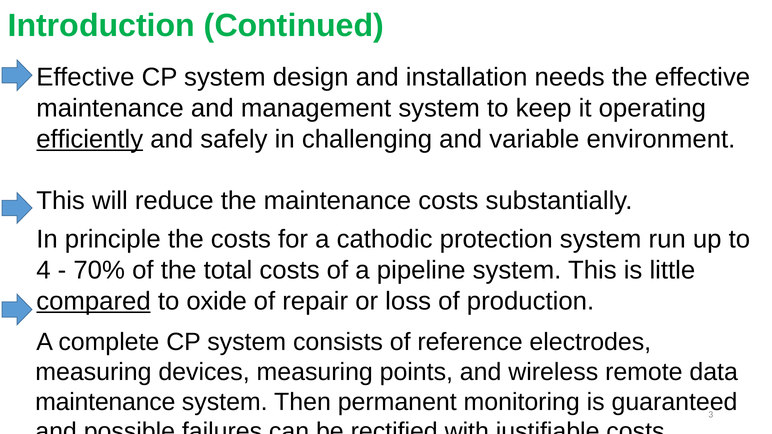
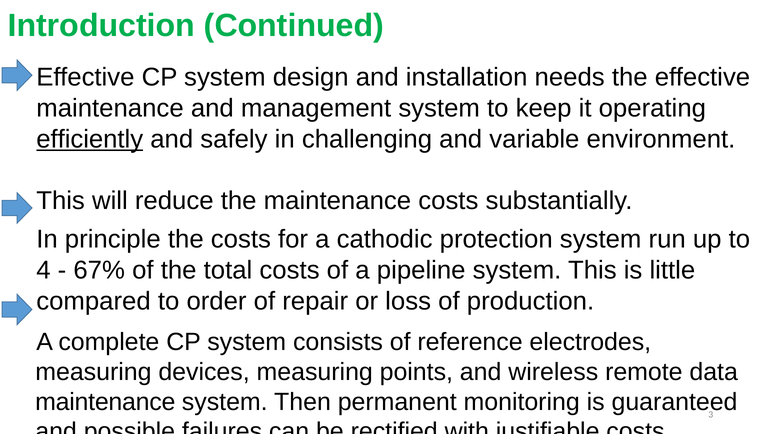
70%: 70% -> 67%
compared underline: present -> none
oxide: oxide -> order
